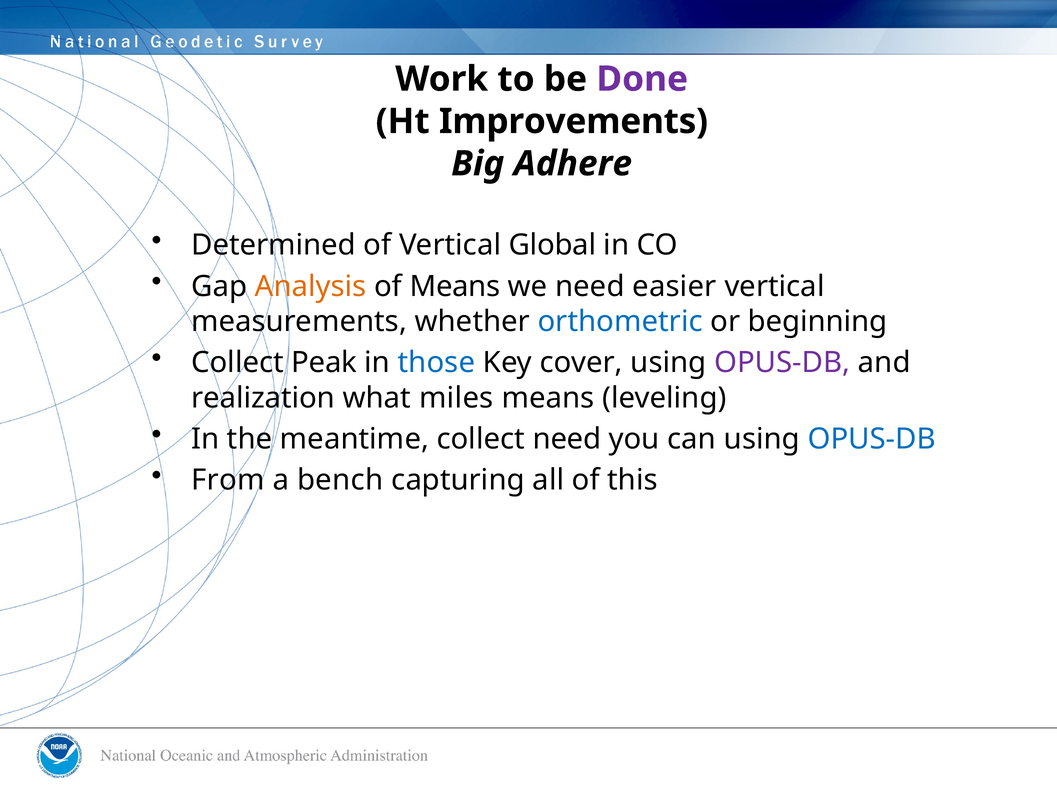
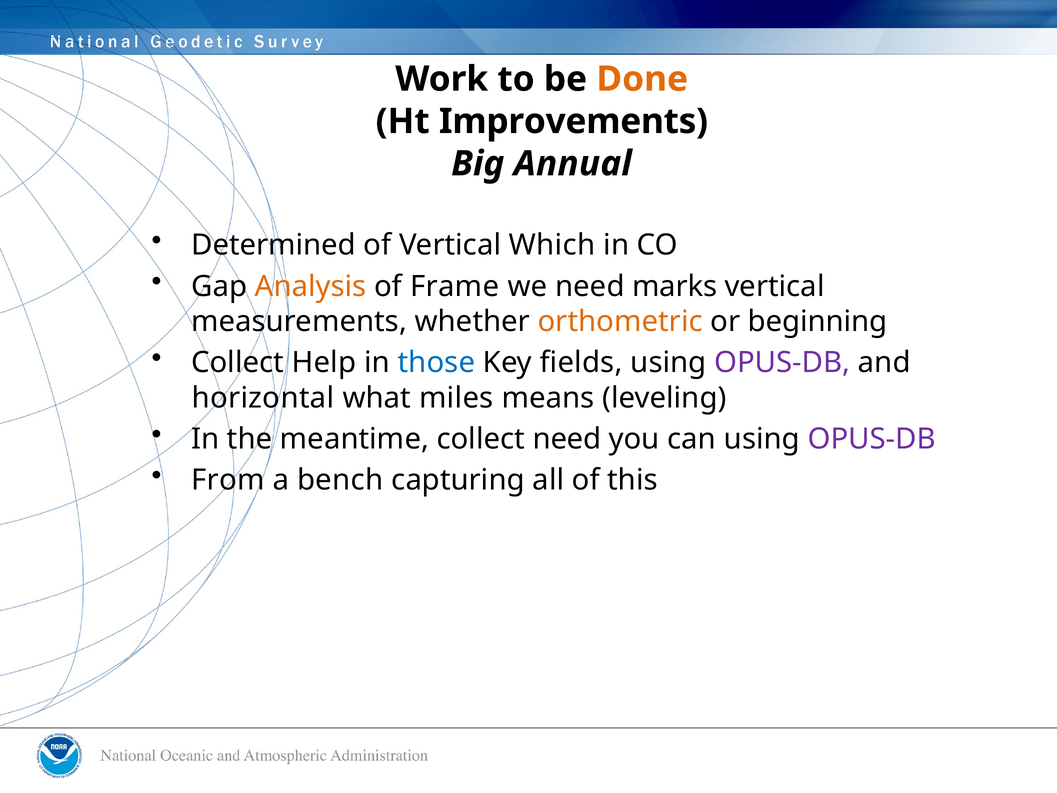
Done colour: purple -> orange
Adhere: Adhere -> Annual
Global: Global -> Which
of Means: Means -> Frame
easier: easier -> marks
orthometric colour: blue -> orange
Peak: Peak -> Help
cover: cover -> fields
realization: realization -> horizontal
OPUS-DB at (872, 439) colour: blue -> purple
